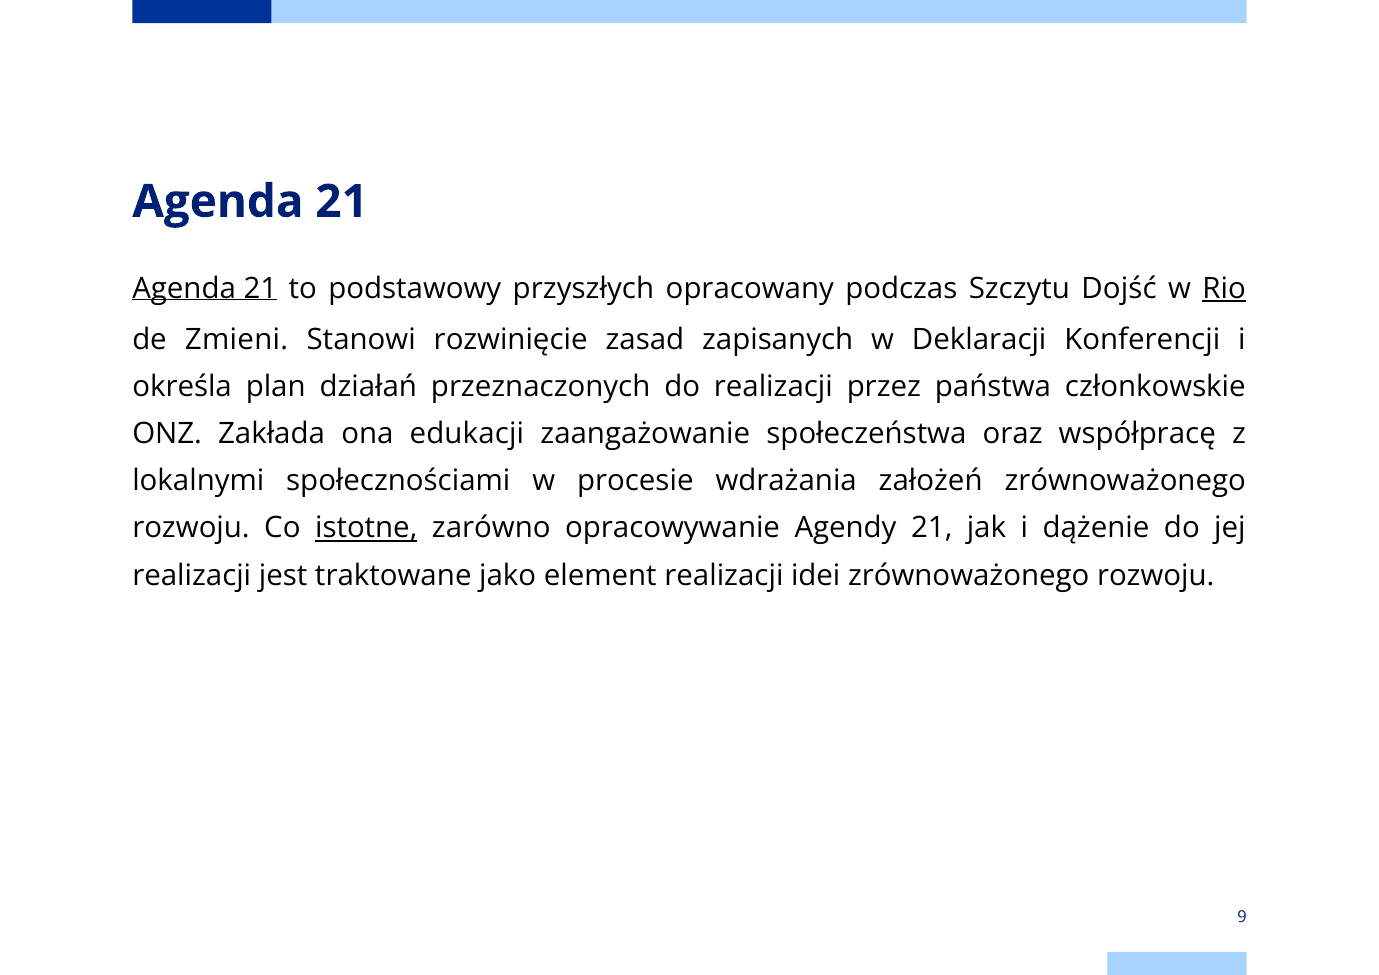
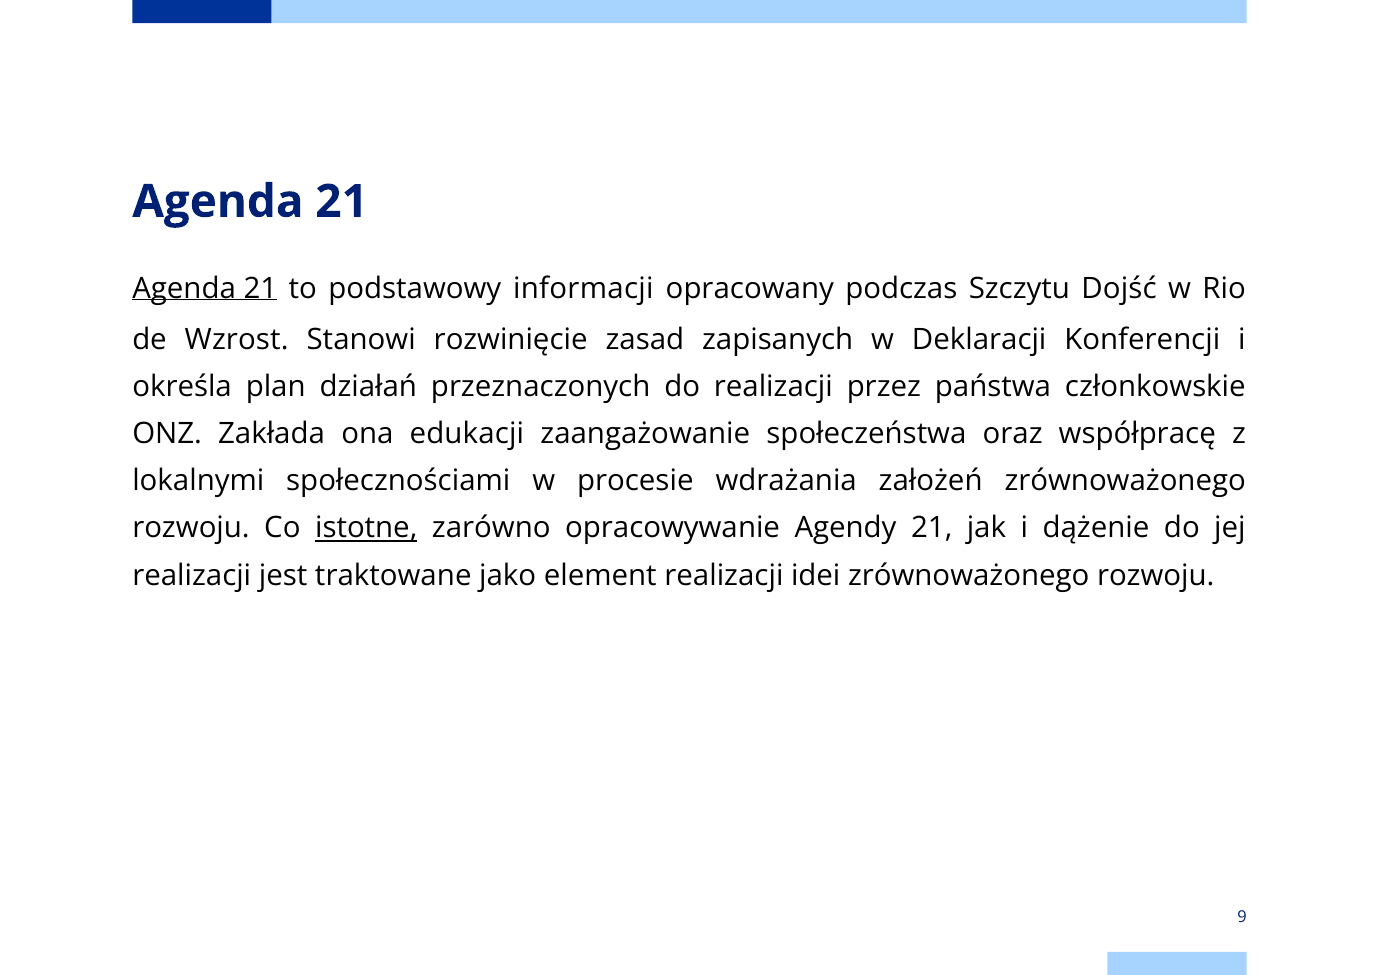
przyszłych: przyszłych -> informacji
Rio underline: present -> none
Zmieni: Zmieni -> Wzrost
